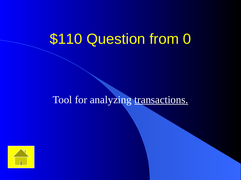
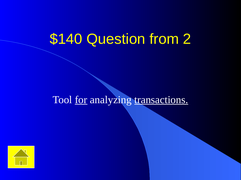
$110: $110 -> $140
0: 0 -> 2
for underline: none -> present
